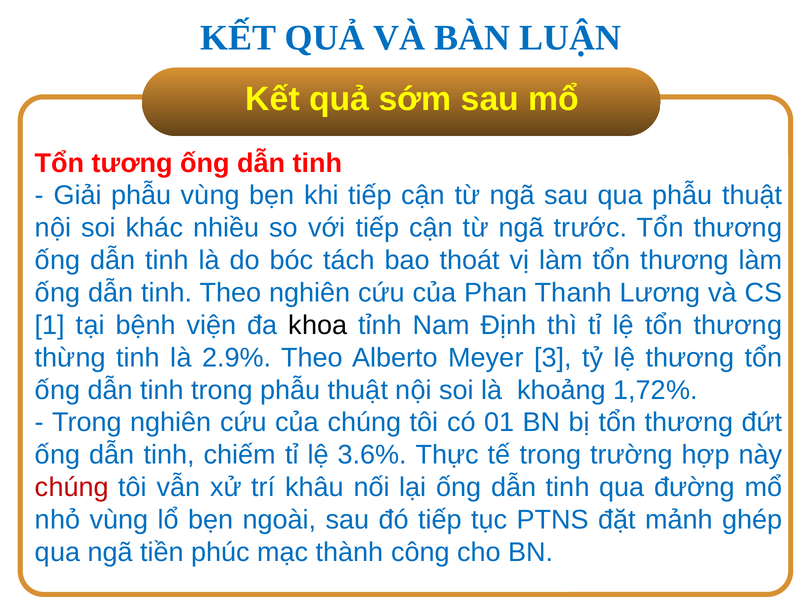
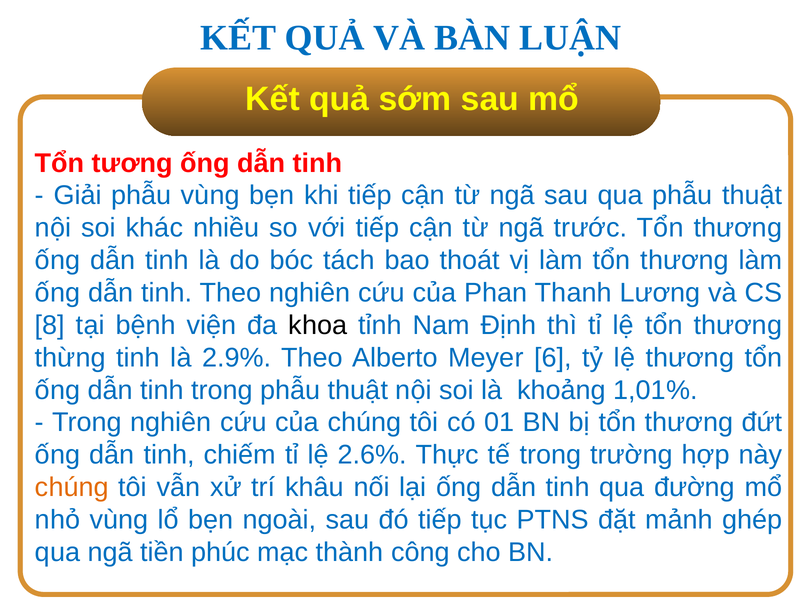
1: 1 -> 8
3: 3 -> 6
1,72%: 1,72% -> 1,01%
3.6%: 3.6% -> 2.6%
chúng at (72, 488) colour: red -> orange
